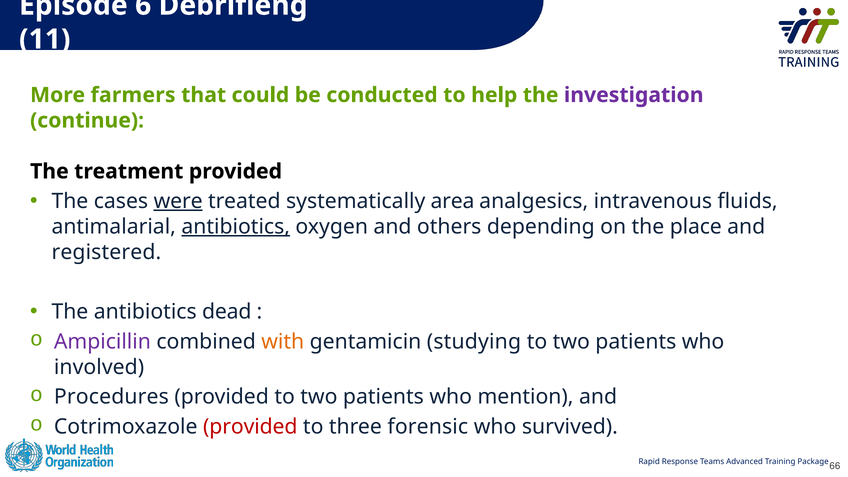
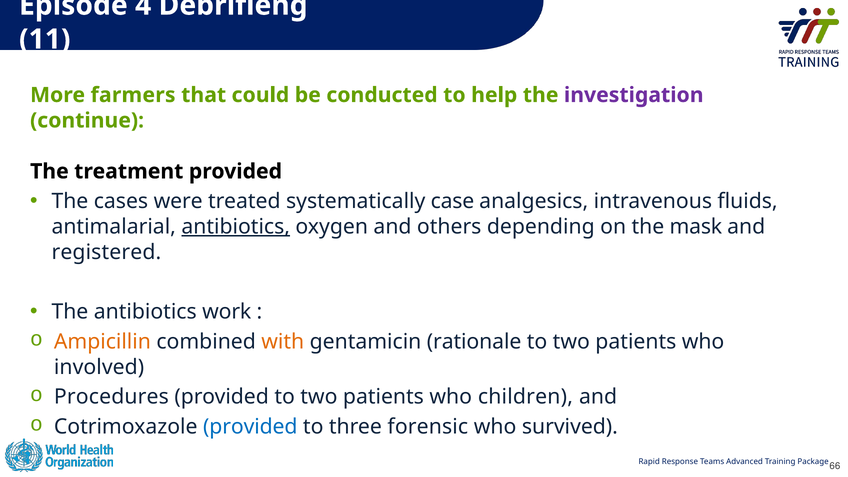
6: 6 -> 4
were underline: present -> none
area: area -> case
place: place -> mask
dead: dead -> work
Ampicillin colour: purple -> orange
studying: studying -> rationale
mention: mention -> children
provided at (250, 427) colour: red -> blue
